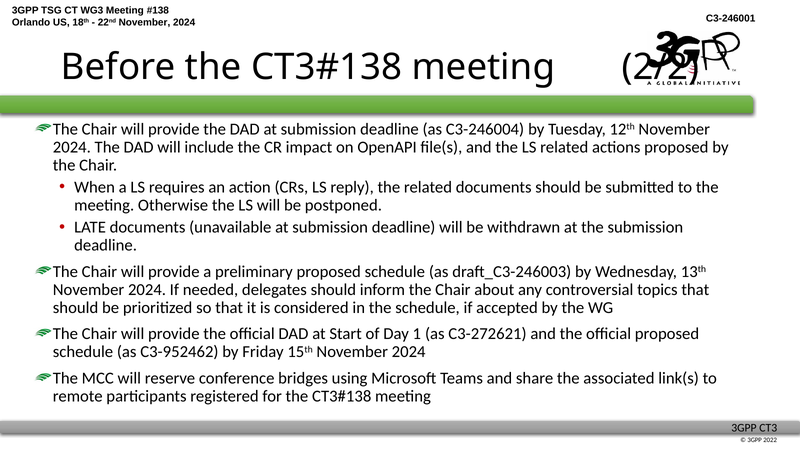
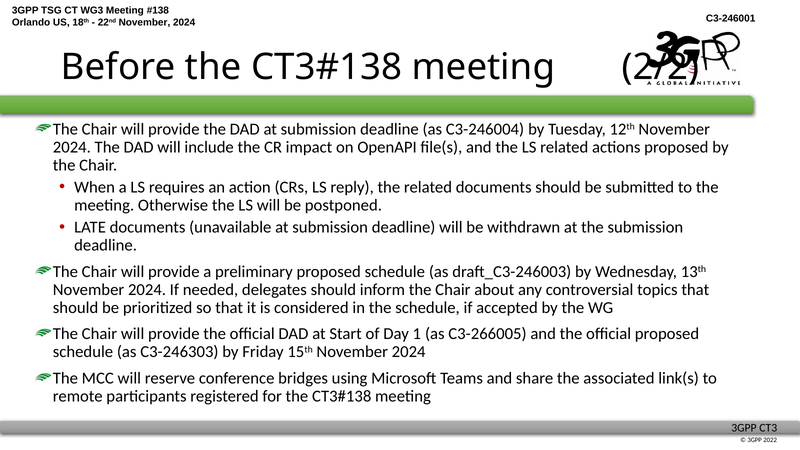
C3-272621: C3-272621 -> C3-266005
C3-952462: C3-952462 -> C3-246303
